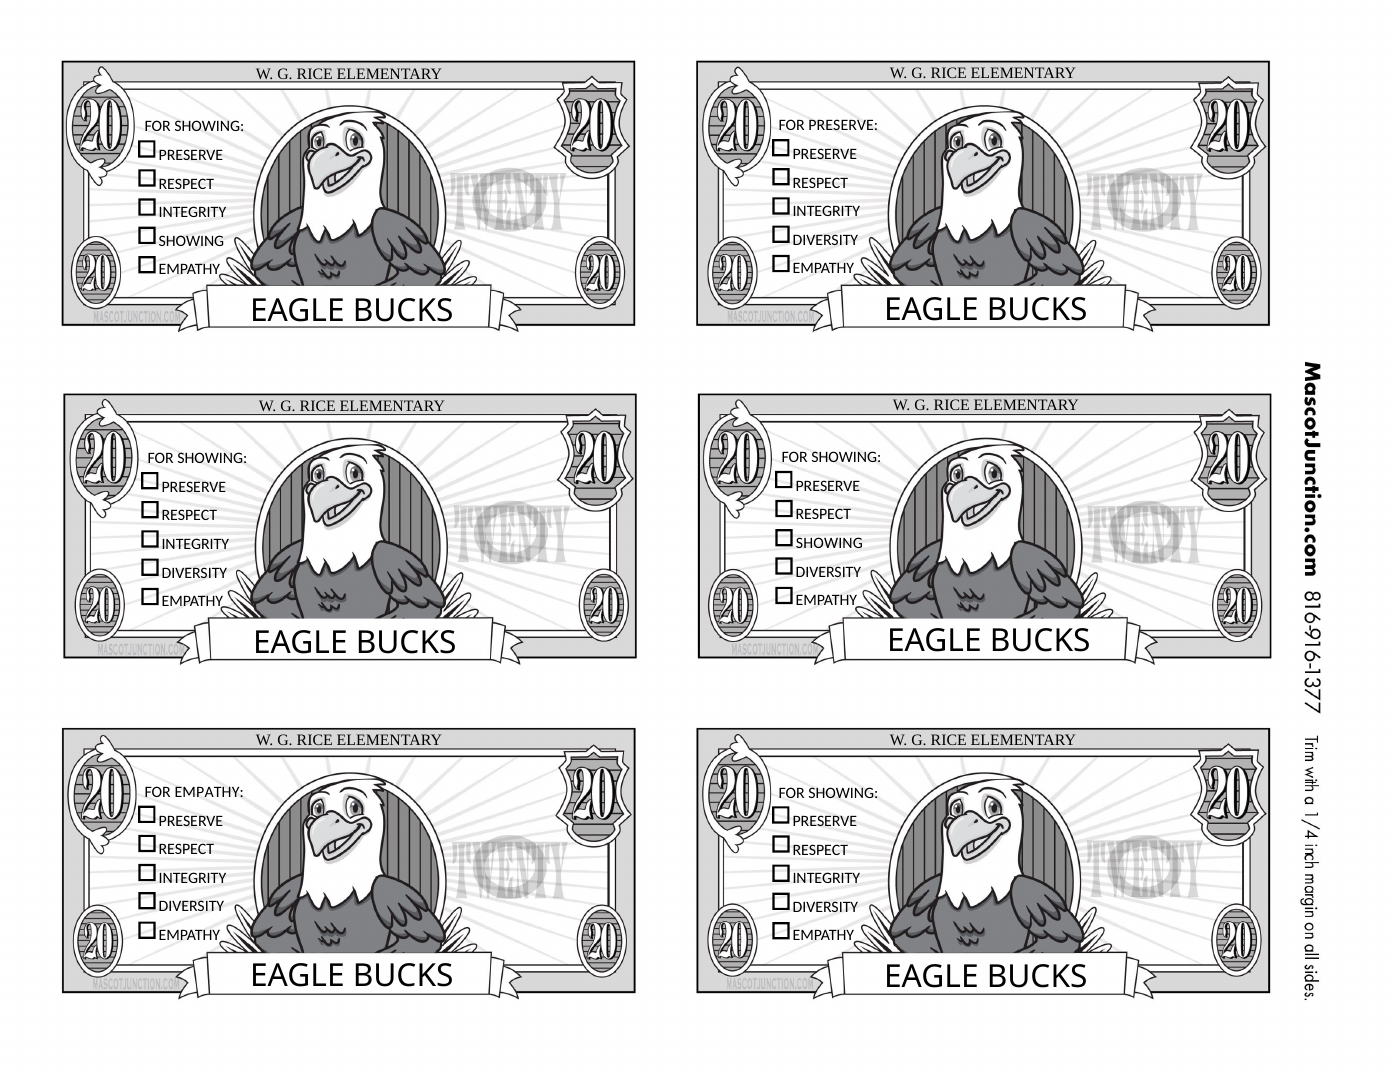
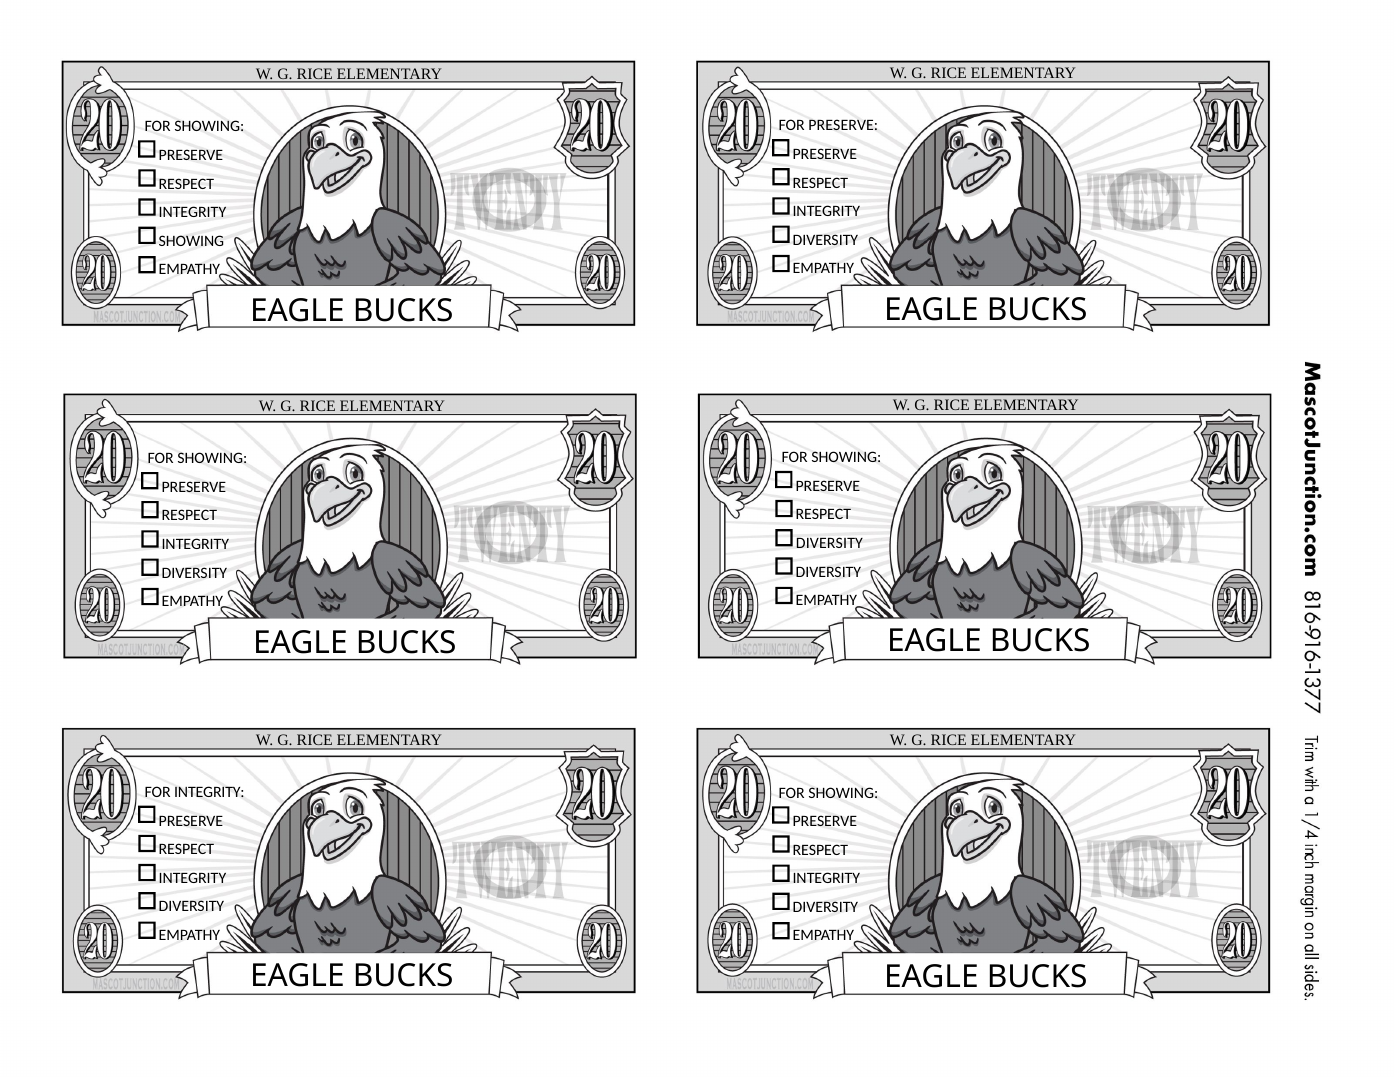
SHOWING at (829, 543): SHOWING -> DIVERSITY
FOR EMPATHY: EMPATHY -> INTEGRITY
